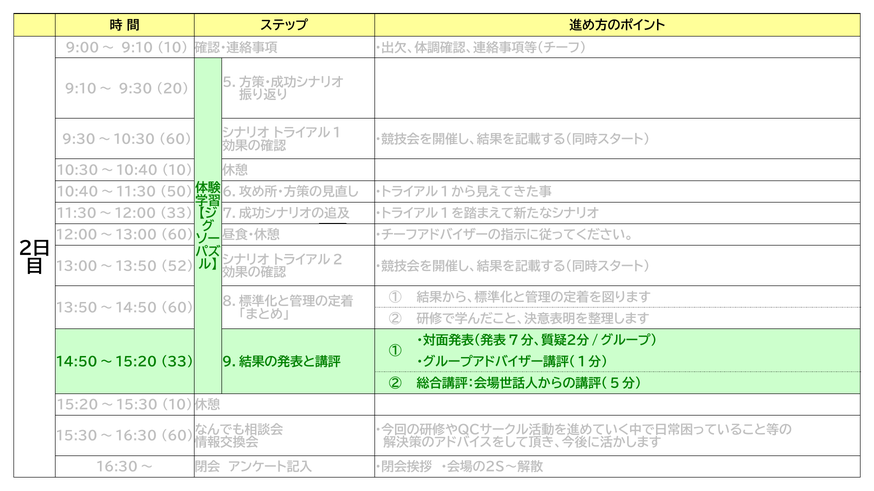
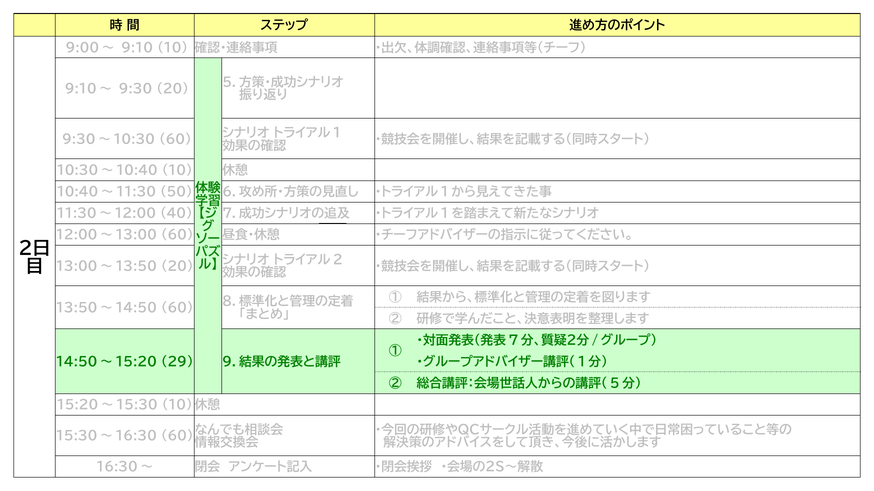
11:30～12:00 33: 33 -> 40
13:00～13:50 52: 52 -> 20
14:50～15:20 33: 33 -> 29
